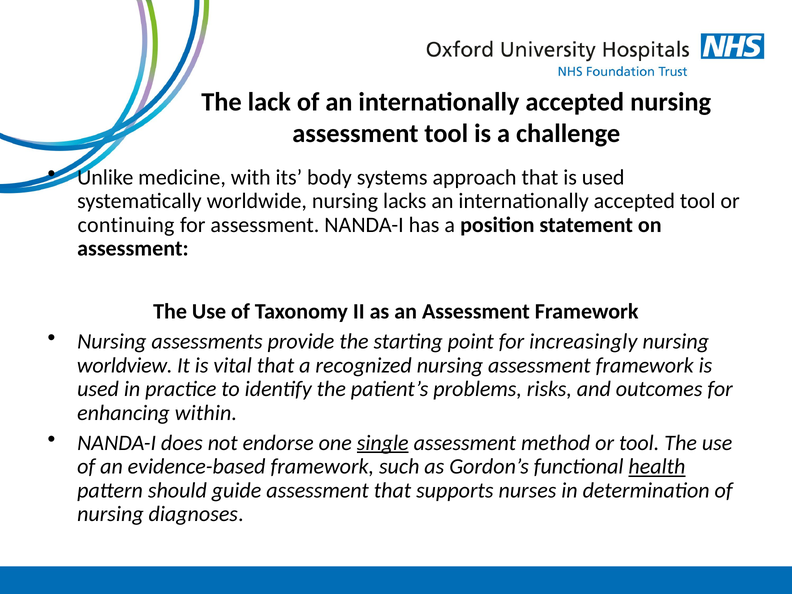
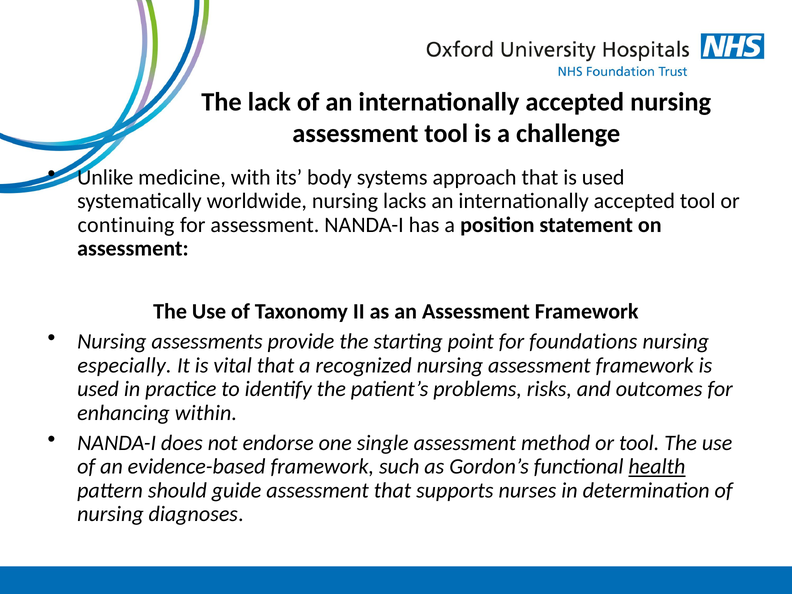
increasingly: increasingly -> foundations
worldview: worldview -> especially
single underline: present -> none
